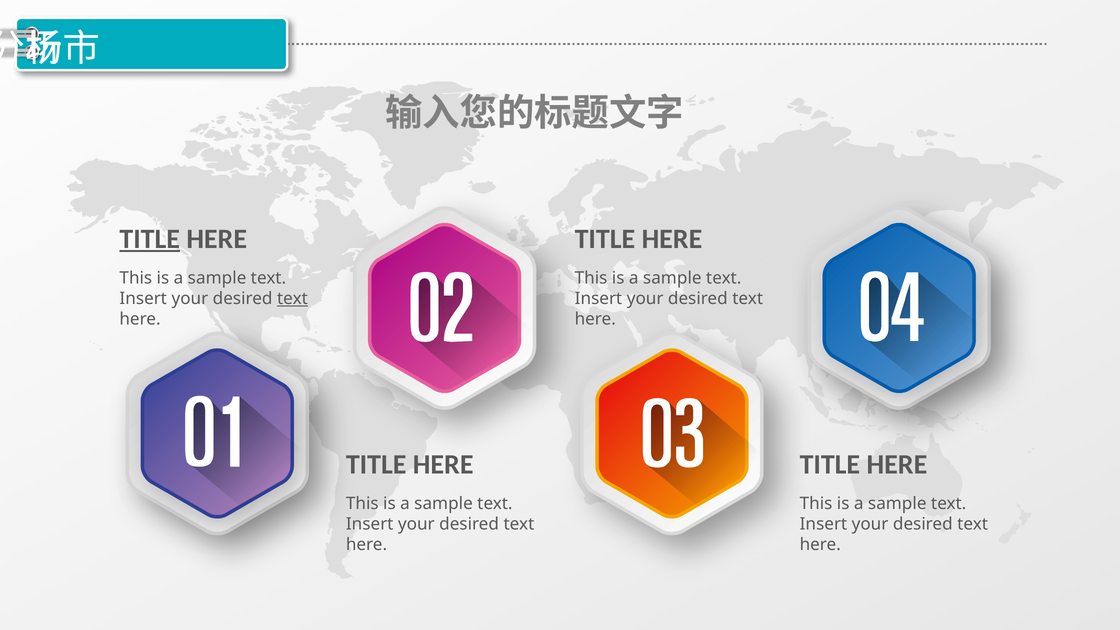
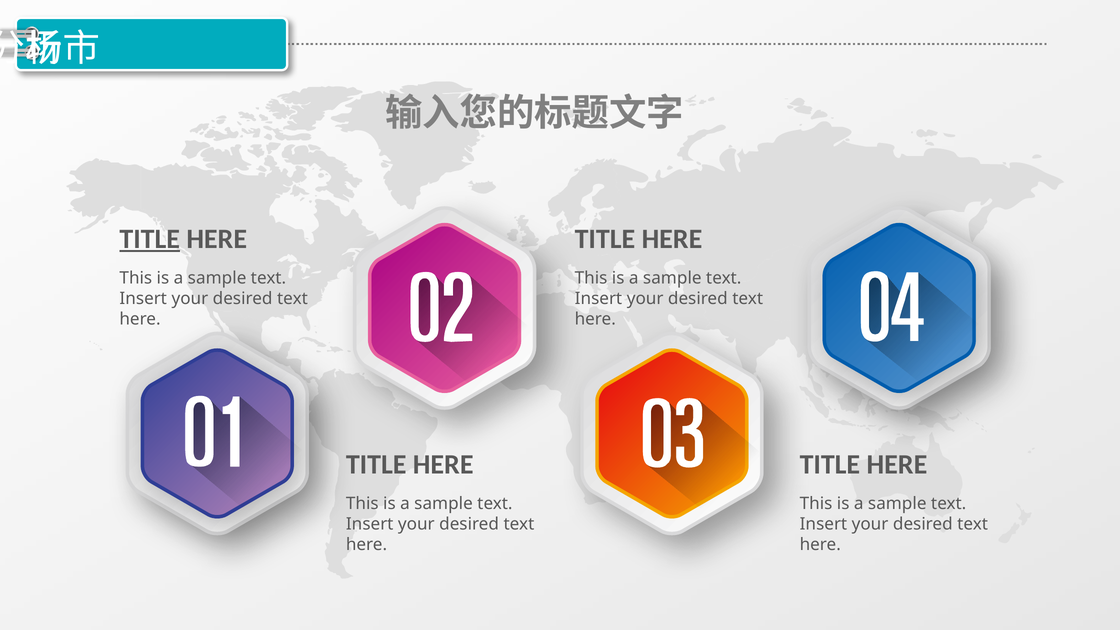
text at (292, 299) underline: present -> none
